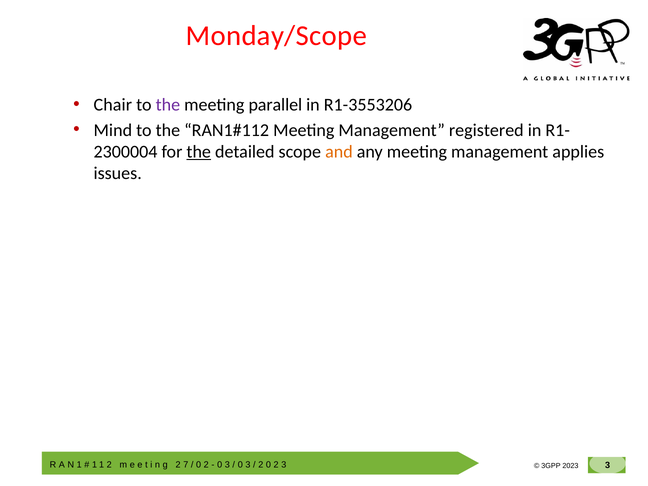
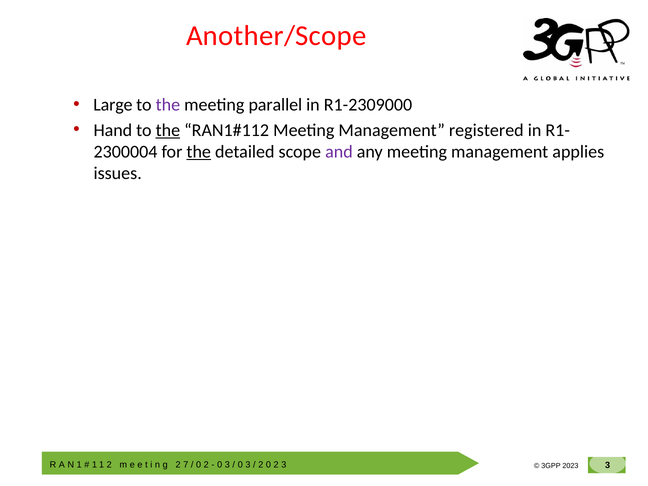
Monday/Scope: Monday/Scope -> Another/Scope
Chair: Chair -> Large
R1-3553206: R1-3553206 -> R1-2309000
Mind: Mind -> Hand
the at (168, 130) underline: none -> present
and colour: orange -> purple
